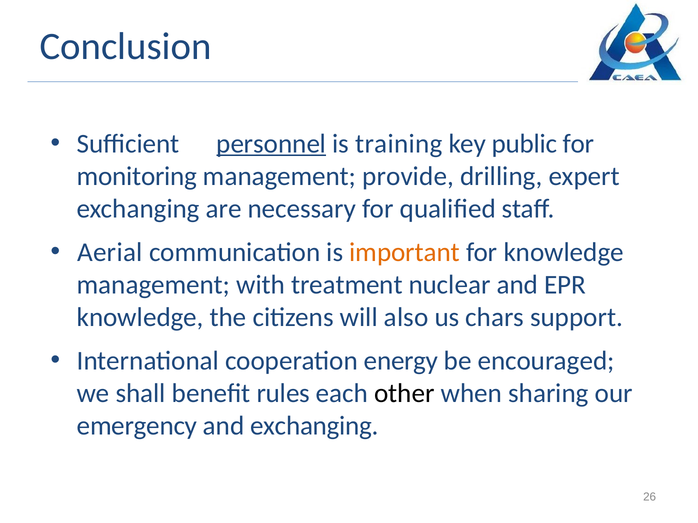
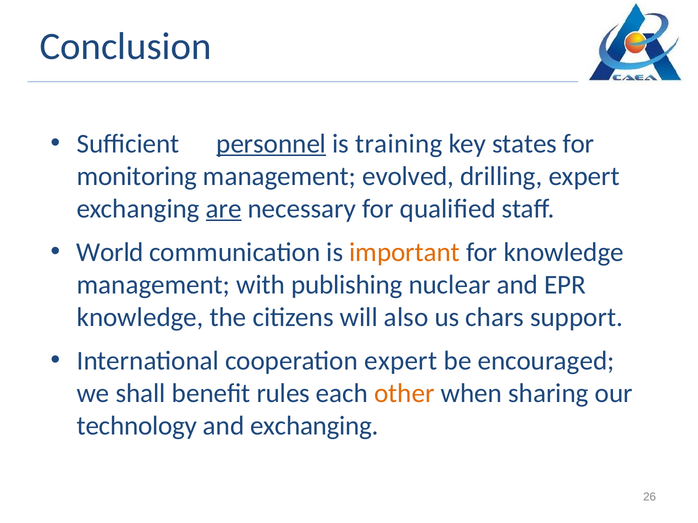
public: public -> states
provide: provide -> evolved
are underline: none -> present
Aerial: Aerial -> World
treatment: treatment -> publishing
cooperation energy: energy -> expert
other colour: black -> orange
emergency: emergency -> technology
